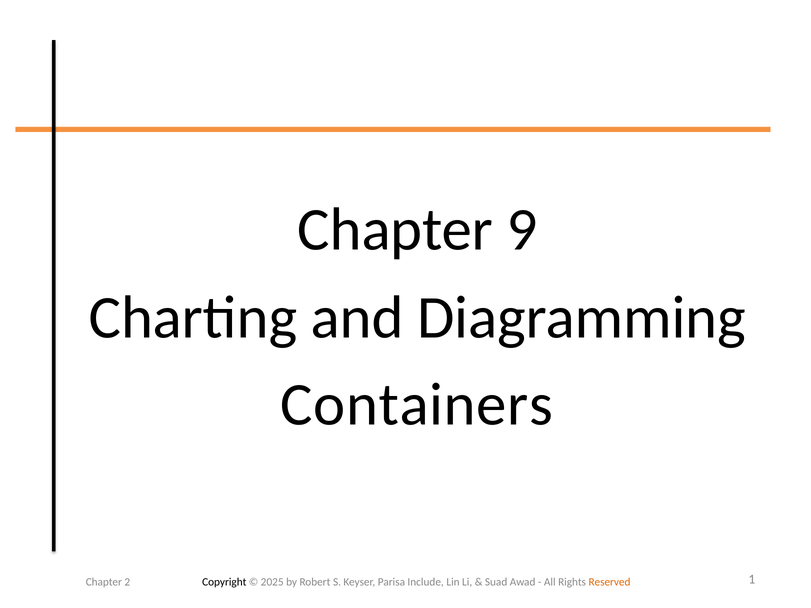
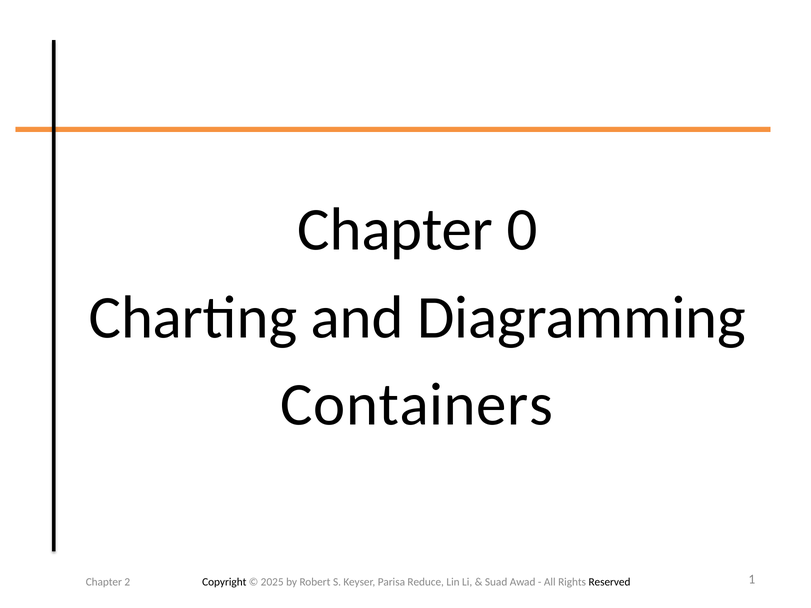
9: 9 -> 0
Include: Include -> Reduce
Reserved colour: orange -> black
